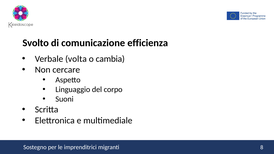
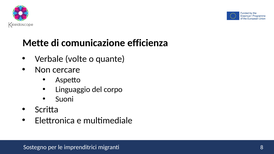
Svolto: Svolto -> Mette
volta: volta -> volte
cambia: cambia -> quante
